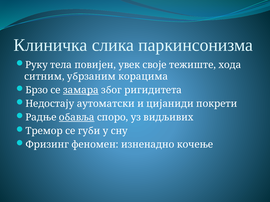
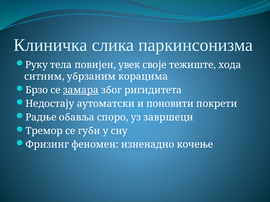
цијаниди: цијаниди -> поновити
обавља underline: present -> none
видљивих: видљивих -> завршеци
